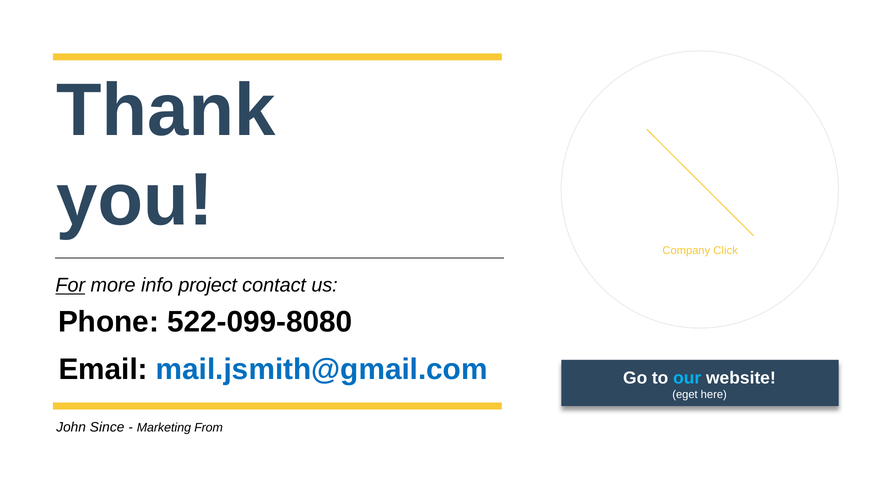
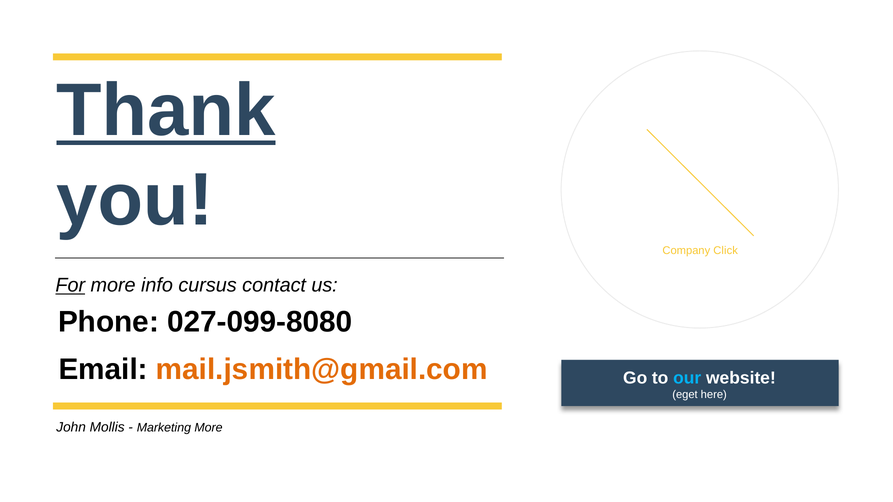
Thank underline: none -> present
project: project -> cursus
522-099-8080: 522-099-8080 -> 027-099-8080
mail.jsmith@gmail.com colour: blue -> orange
Since: Since -> Mollis
Marketing From: From -> More
